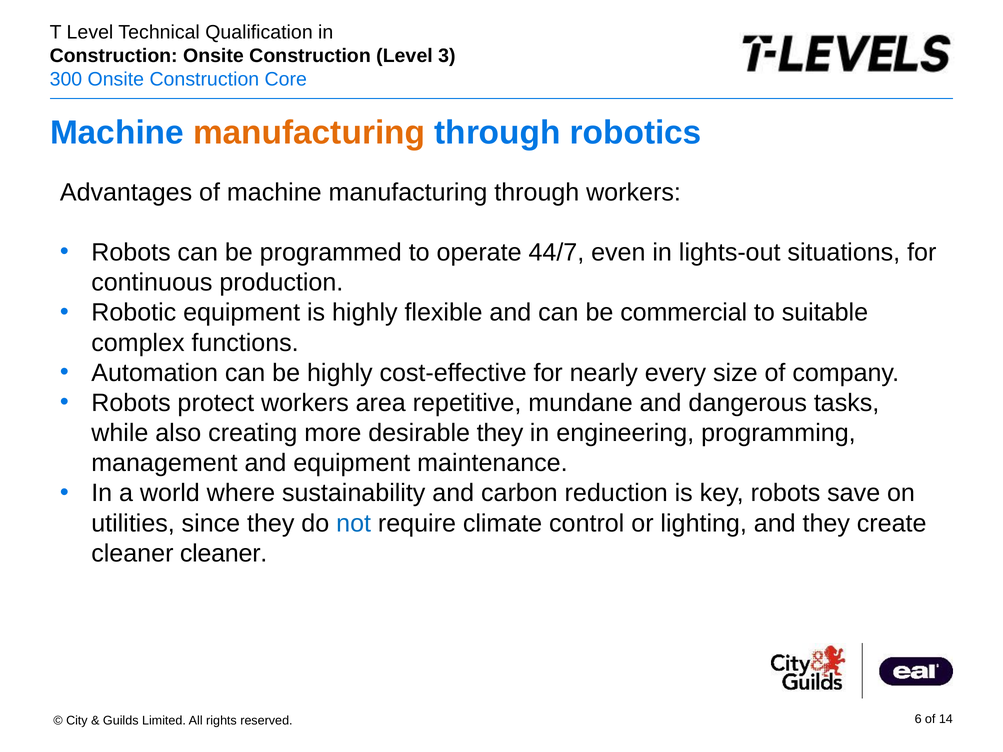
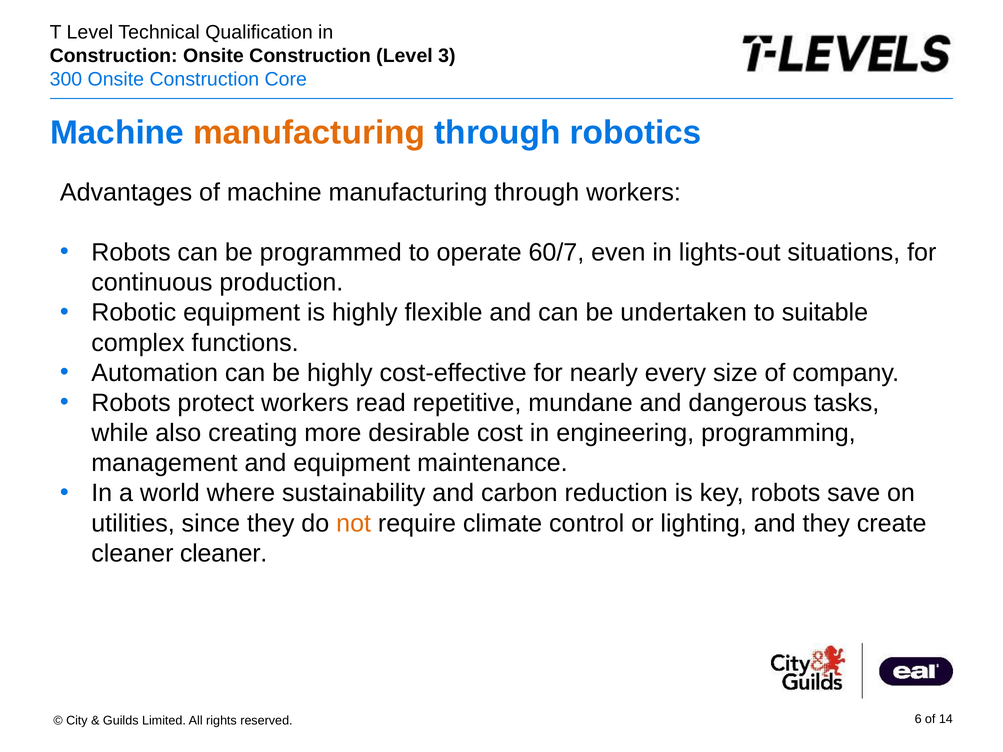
44/7: 44/7 -> 60/7
commercial: commercial -> undertaken
area: area -> read
desirable they: they -> cost
not colour: blue -> orange
